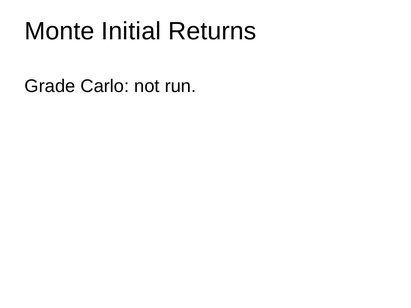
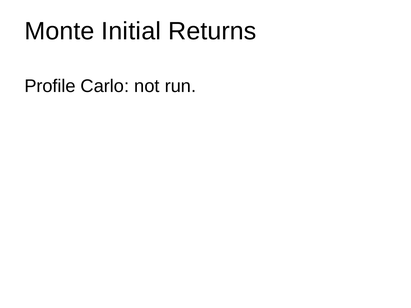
Grade: Grade -> Profile
